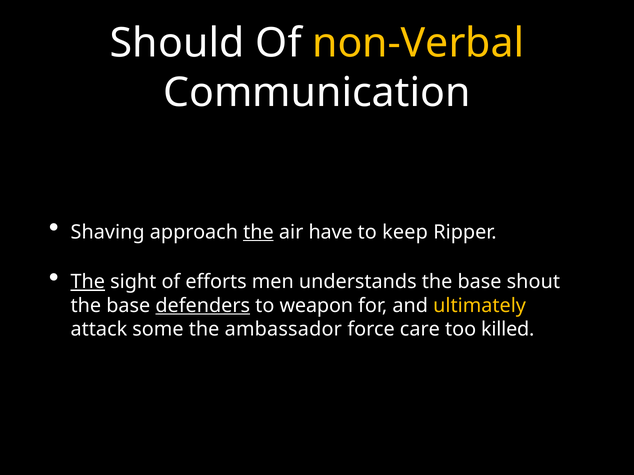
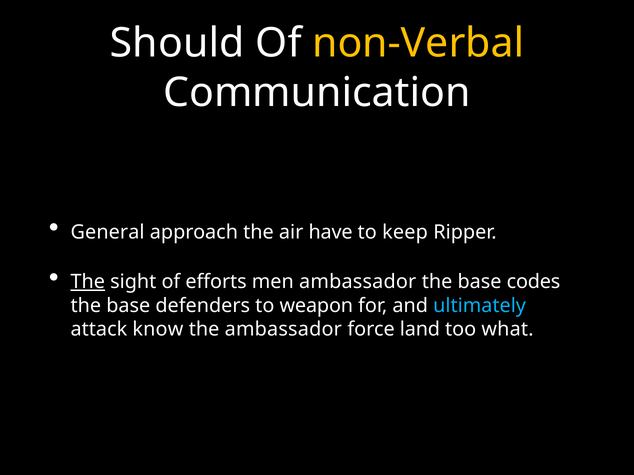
Shaving: Shaving -> General
the at (258, 232) underline: present -> none
men understands: understands -> ambassador
shout: shout -> codes
defenders underline: present -> none
ultimately colour: yellow -> light blue
some: some -> know
care: care -> land
killed: killed -> what
